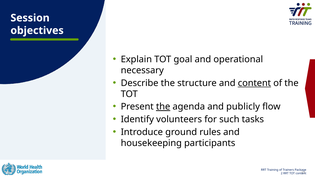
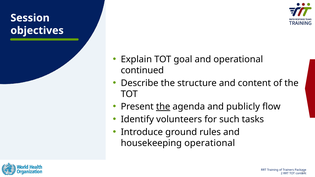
necessary: necessary -> continued
content at (254, 83) underline: present -> none
housekeeping participants: participants -> operational
